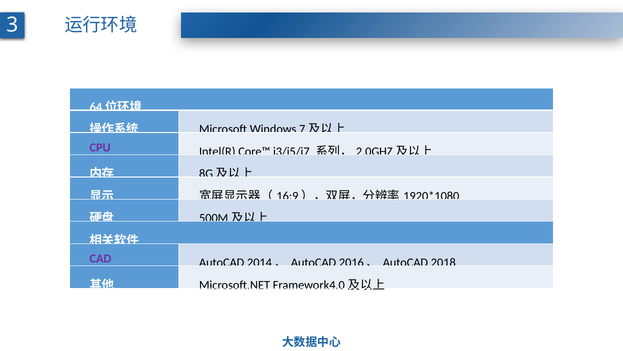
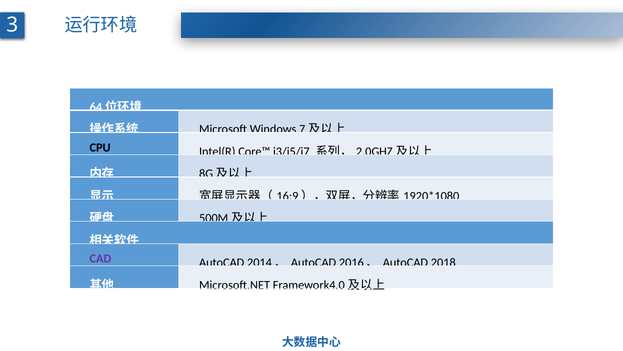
CPU colour: purple -> black
